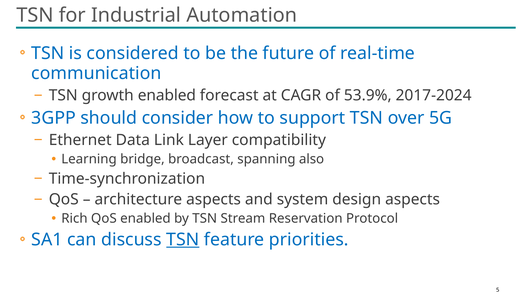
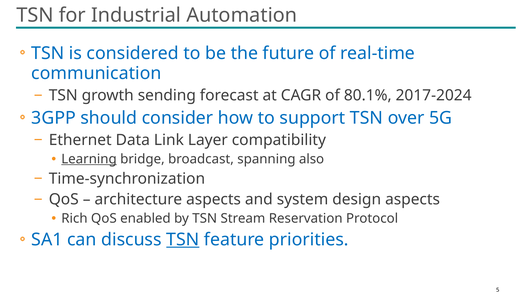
growth enabled: enabled -> sending
53.9%: 53.9% -> 80.1%
Learning underline: none -> present
